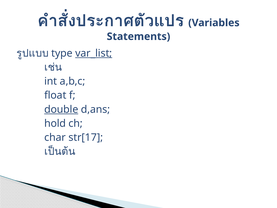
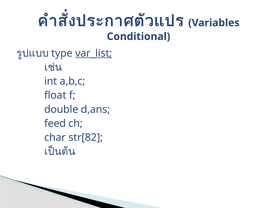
Statements: Statements -> Conditional
double underline: present -> none
hold: hold -> feed
str[17: str[17 -> str[82
